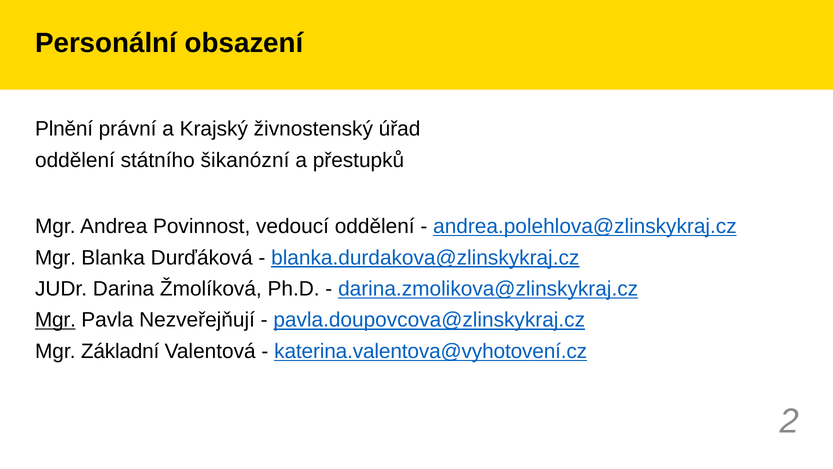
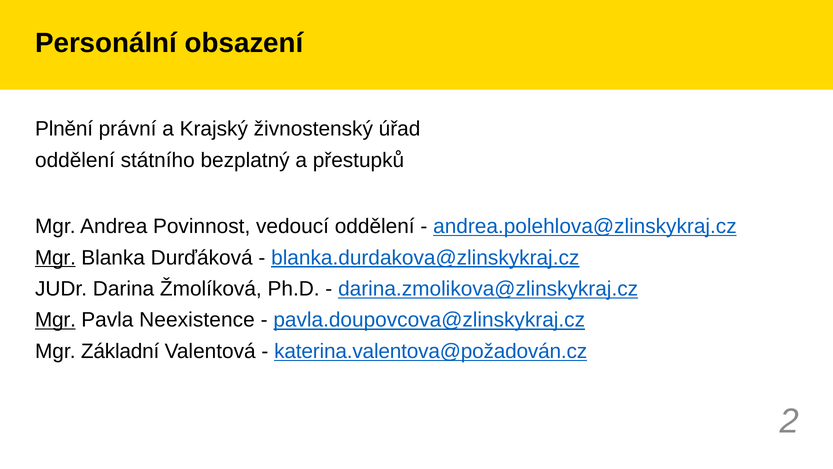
šikanózní: šikanózní -> bezplatný
Mgr at (55, 257) underline: none -> present
Nezveřejňují: Nezveřejňují -> Neexistence
katerina.valentova@vyhotovení.cz: katerina.valentova@vyhotovení.cz -> katerina.valentova@požadován.cz
